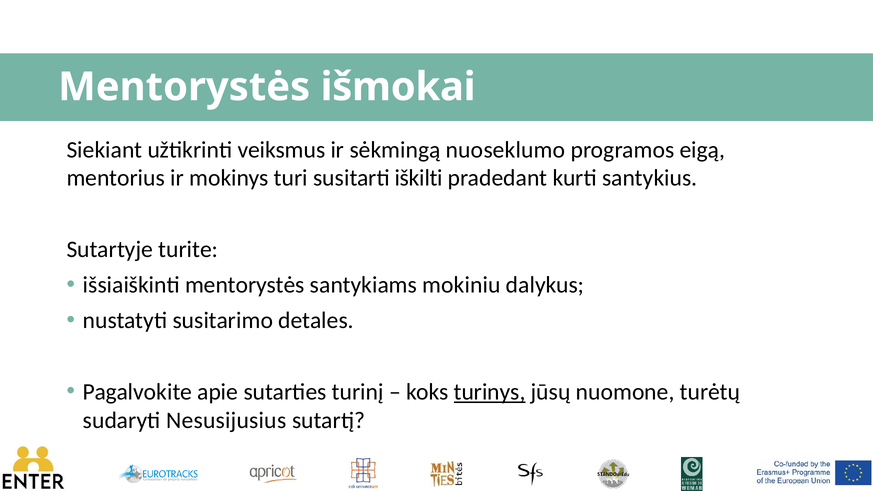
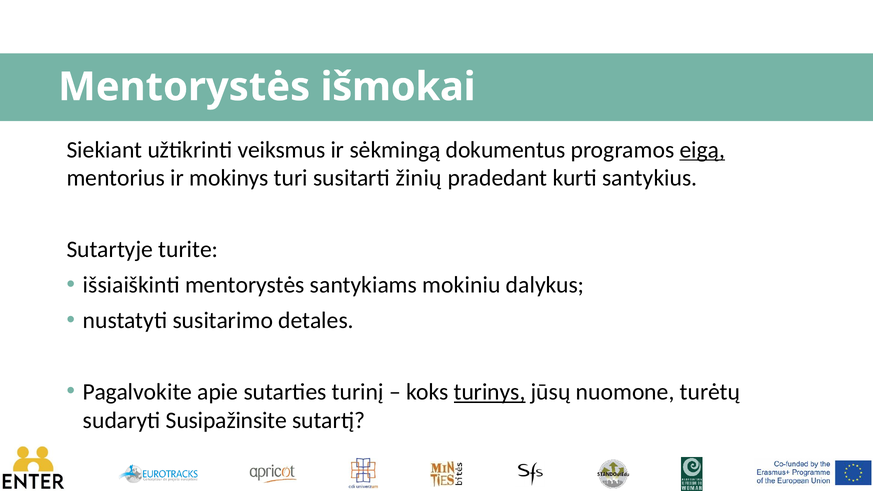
nuoseklumo: nuoseklumo -> dokumentus
eigą underline: none -> present
iškilti: iškilti -> žinių
Nesusijusius: Nesusijusius -> Susipažinsite
